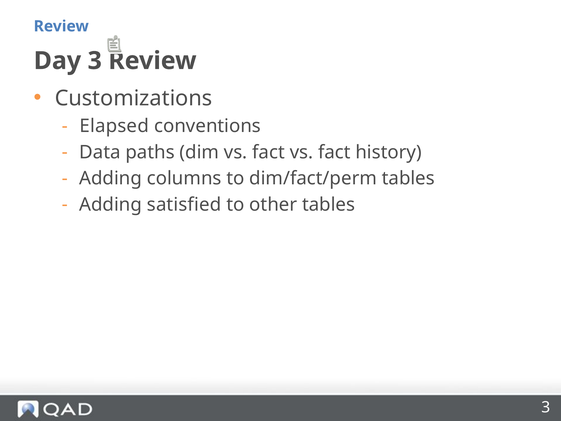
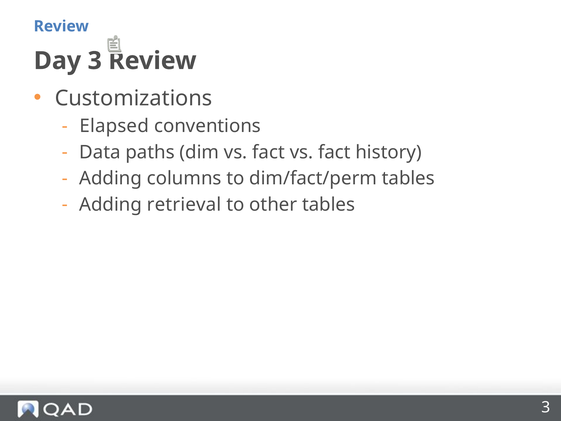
satisfied: satisfied -> retrieval
